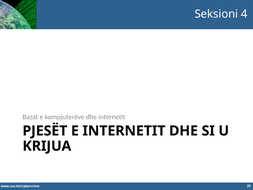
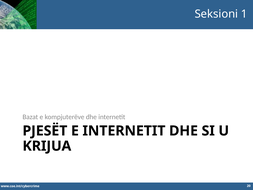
4: 4 -> 1
